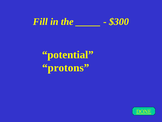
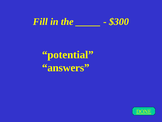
protons: protons -> answers
